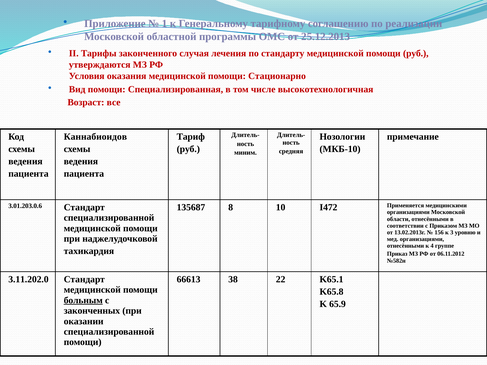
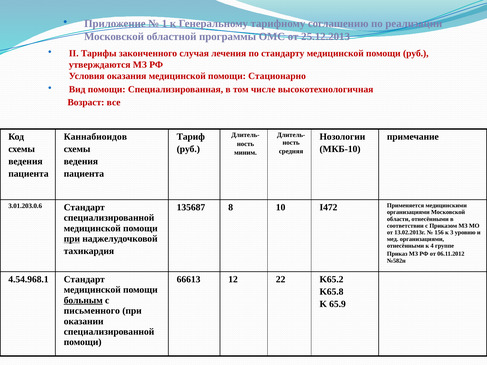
при at (72, 239) underline: none -> present
3.11.202.0: 3.11.202.0 -> 4.54.968.1
38: 38 -> 12
K65.1: K65.1 -> K65.2
законченных: законченных -> письменного
